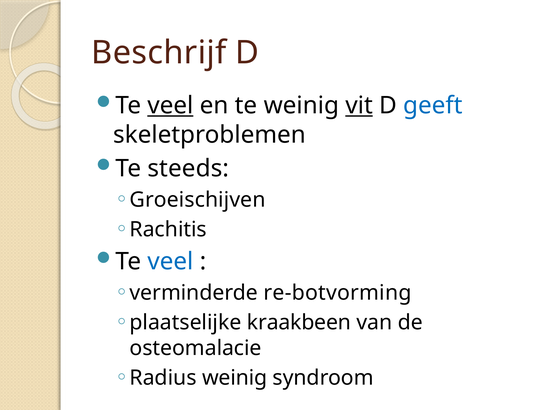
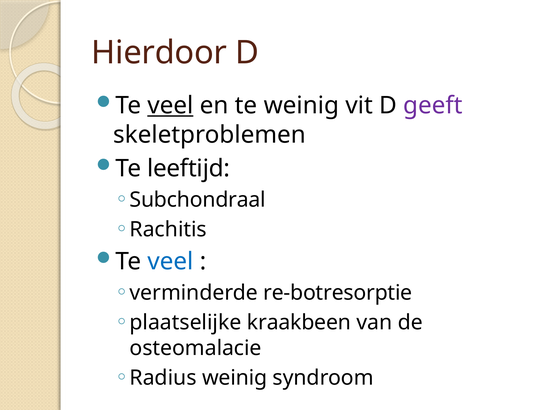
Beschrijf: Beschrijf -> Hierdoor
vit underline: present -> none
geeft colour: blue -> purple
steeds: steeds -> leeftijd
Groeischijven: Groeischijven -> Subchondraal
re-botvorming: re-botvorming -> re-botresorptie
